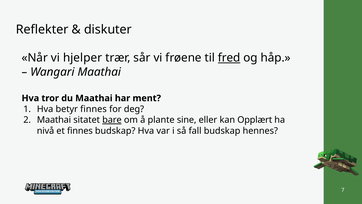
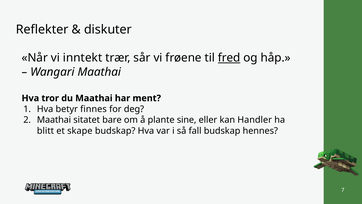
hjelper: hjelper -> inntekt
bare underline: present -> none
Opplært: Opplært -> Handler
nivå: nivå -> blitt
et finnes: finnes -> skape
